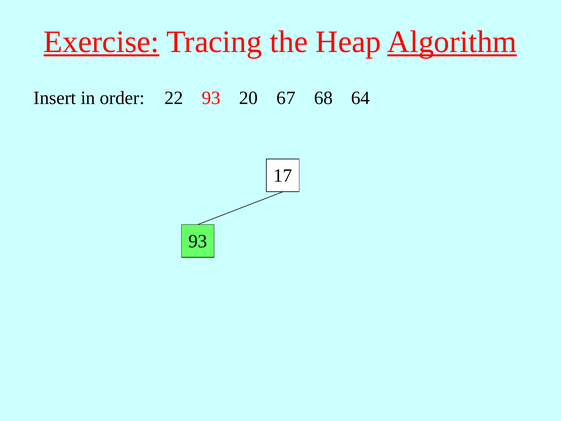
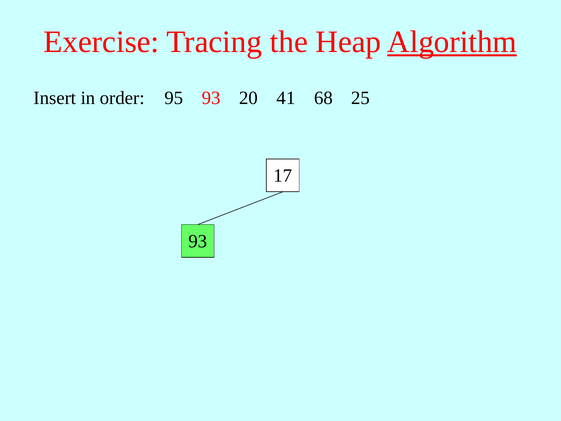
Exercise underline: present -> none
22: 22 -> 95
67: 67 -> 41
64: 64 -> 25
